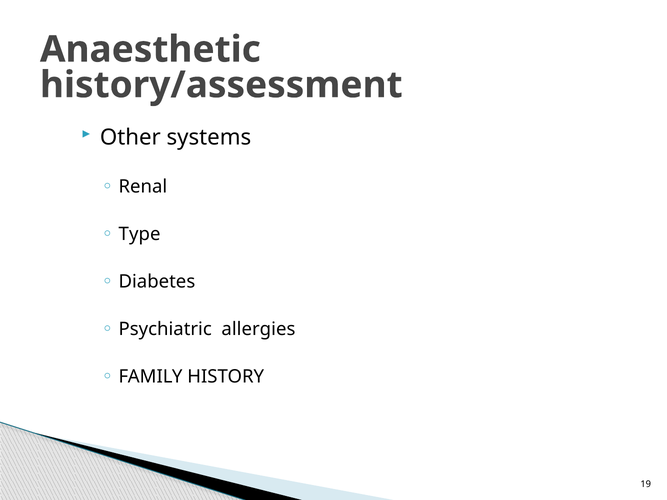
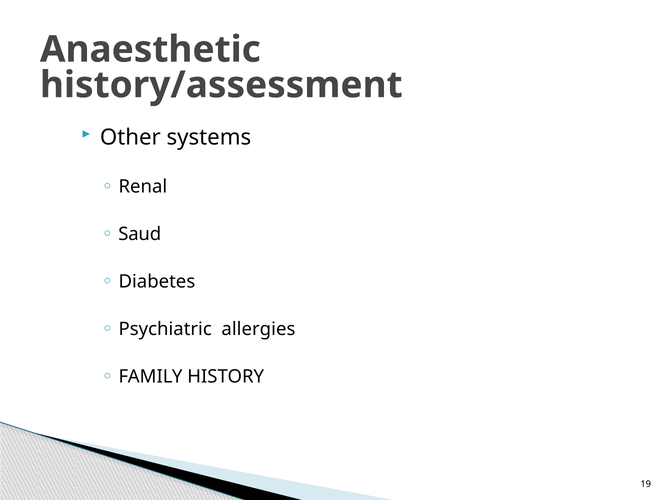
Type: Type -> Saud
